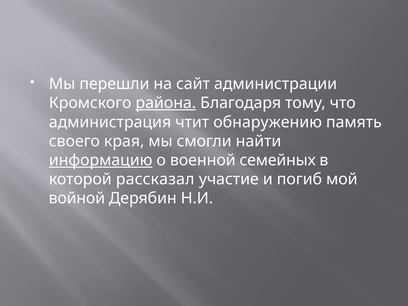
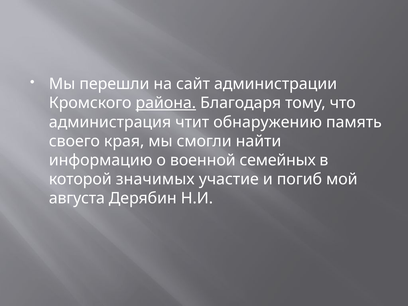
информацию underline: present -> none
рассказал: рассказал -> значимых
войной: войной -> августа
